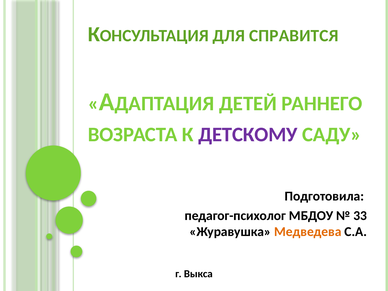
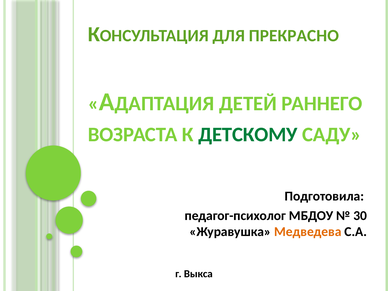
СПРАВИТСЯ: СПРАВИТСЯ -> ПРЕКРАСНО
ДЕТСКОМУ colour: purple -> green
33: 33 -> 30
